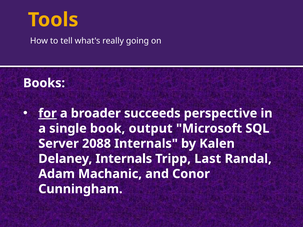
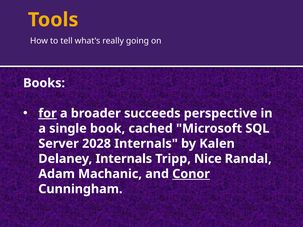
output: output -> cached
2088: 2088 -> 2028
Last: Last -> Nice
Conor underline: none -> present
